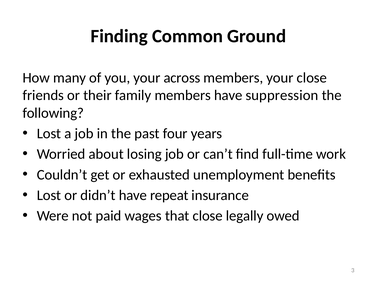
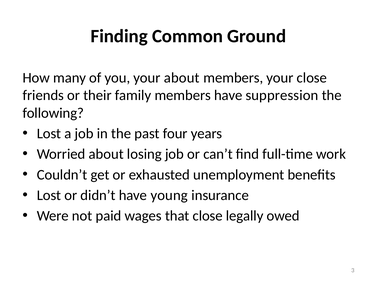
your across: across -> about
repeat: repeat -> young
